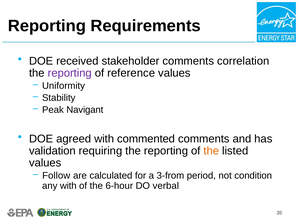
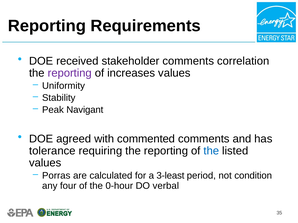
reference: reference -> increases
validation: validation -> tolerance
the at (211, 151) colour: orange -> blue
Follow: Follow -> Porras
3-from: 3-from -> 3-least
any with: with -> four
6-hour: 6-hour -> 0-hour
